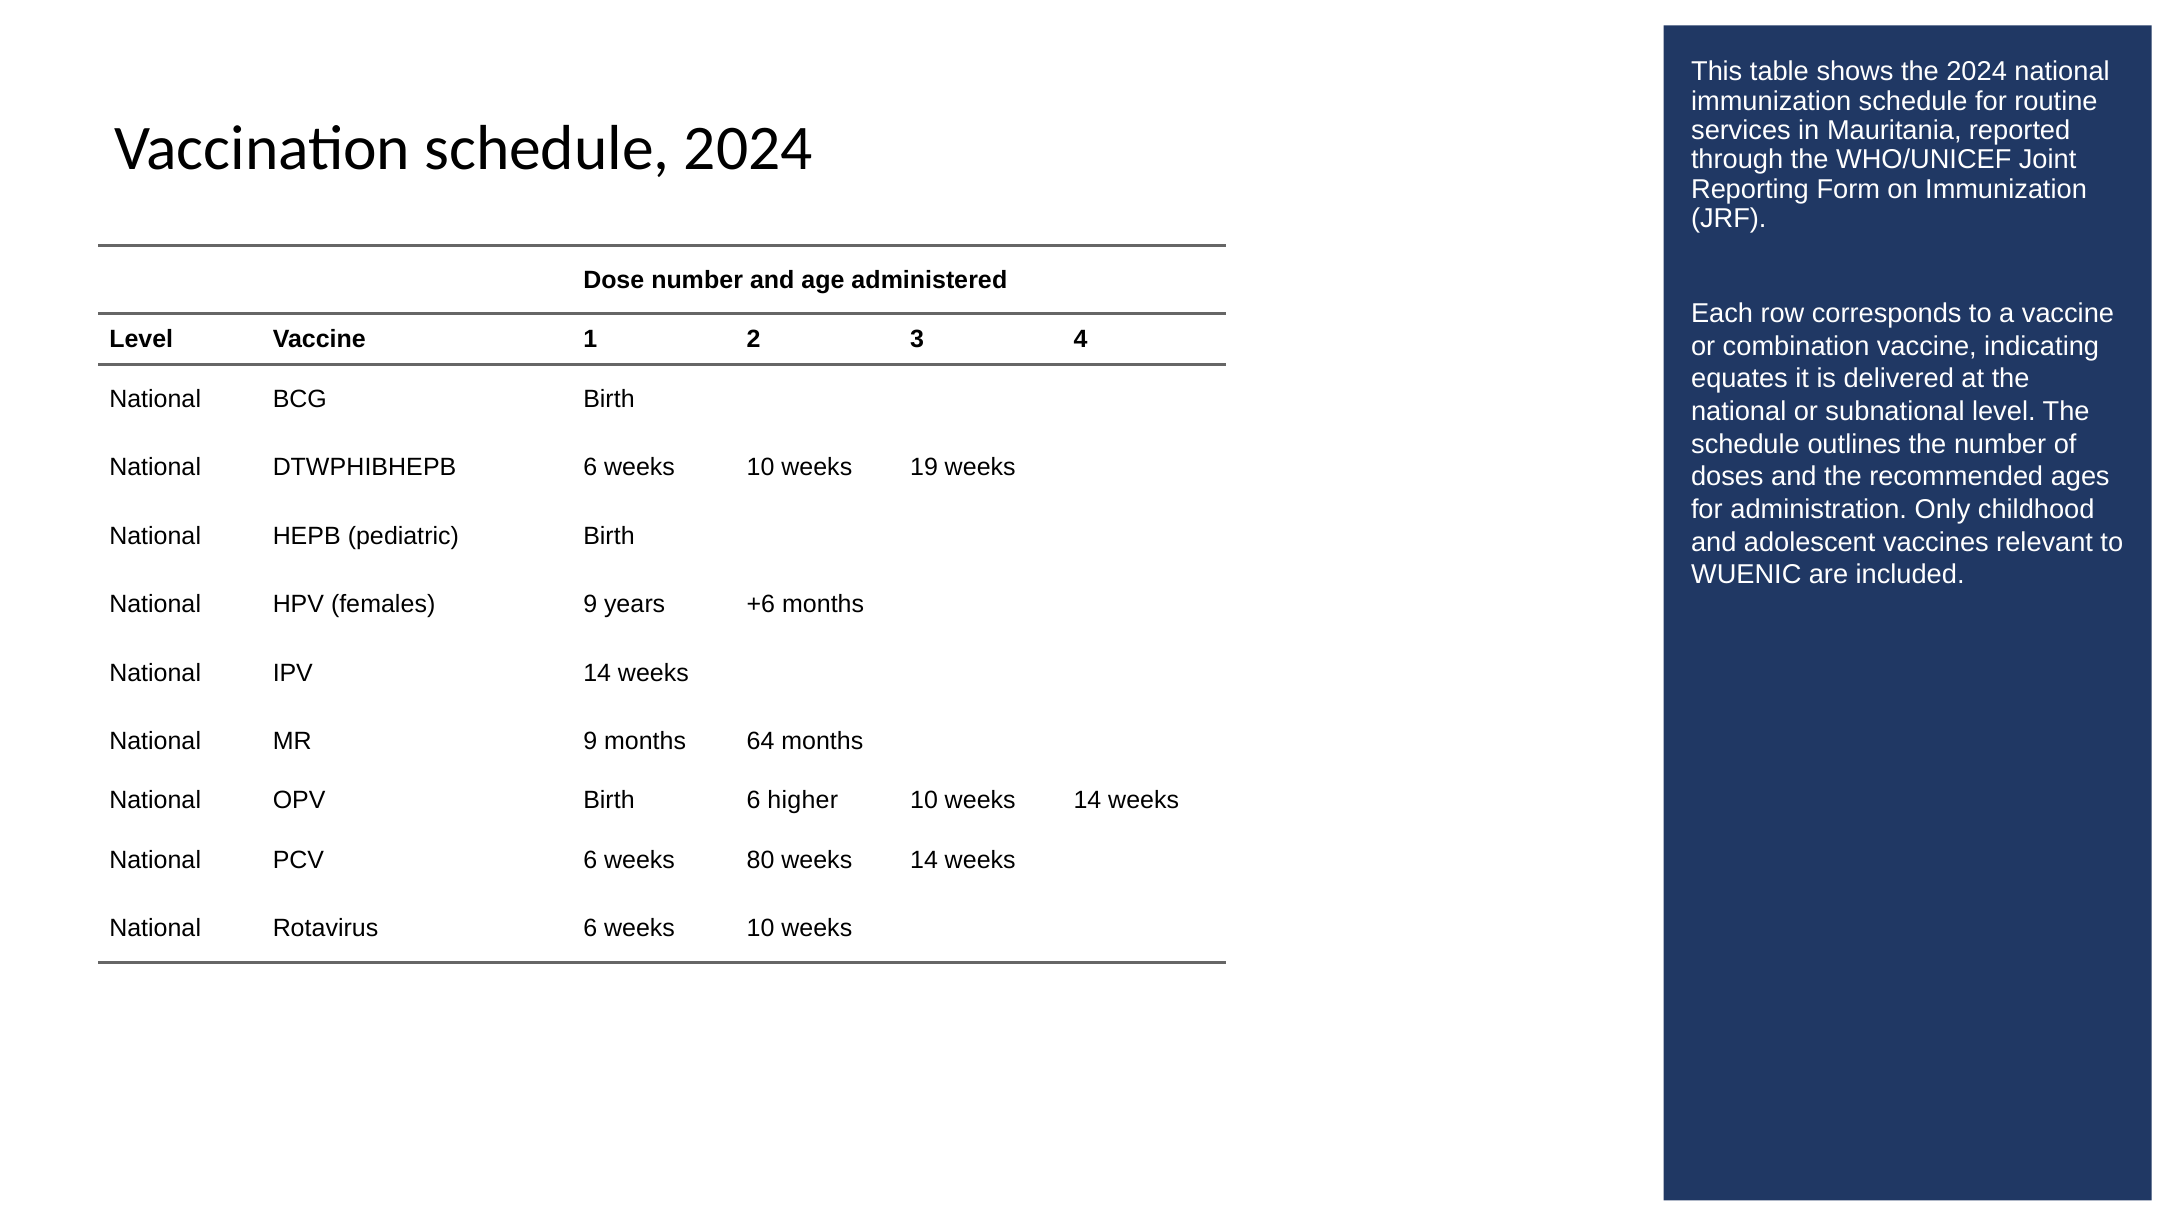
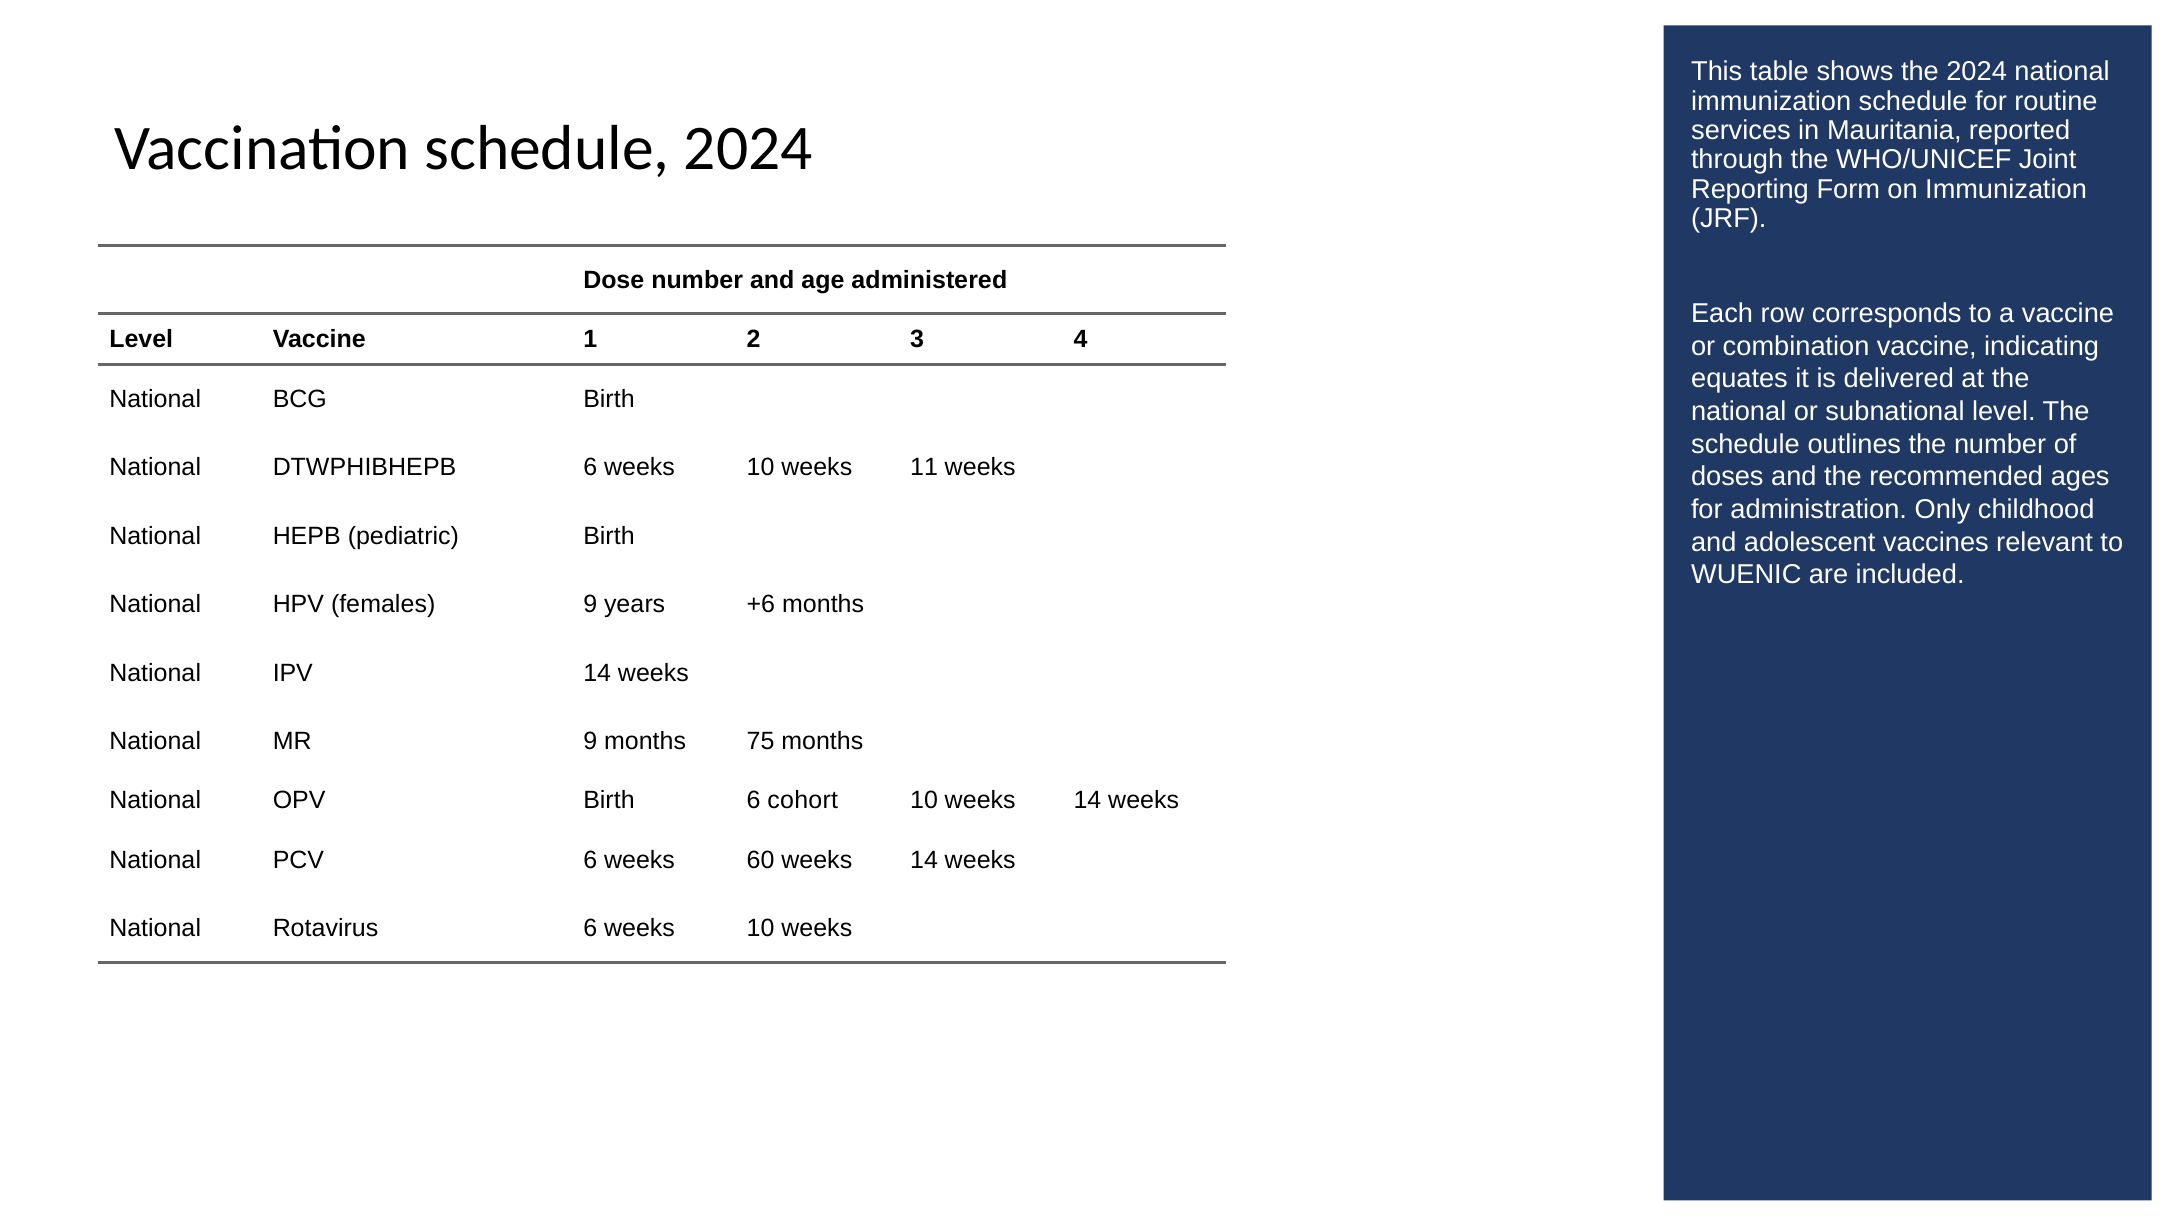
19: 19 -> 11
64: 64 -> 75
higher: higher -> cohort
80: 80 -> 60
